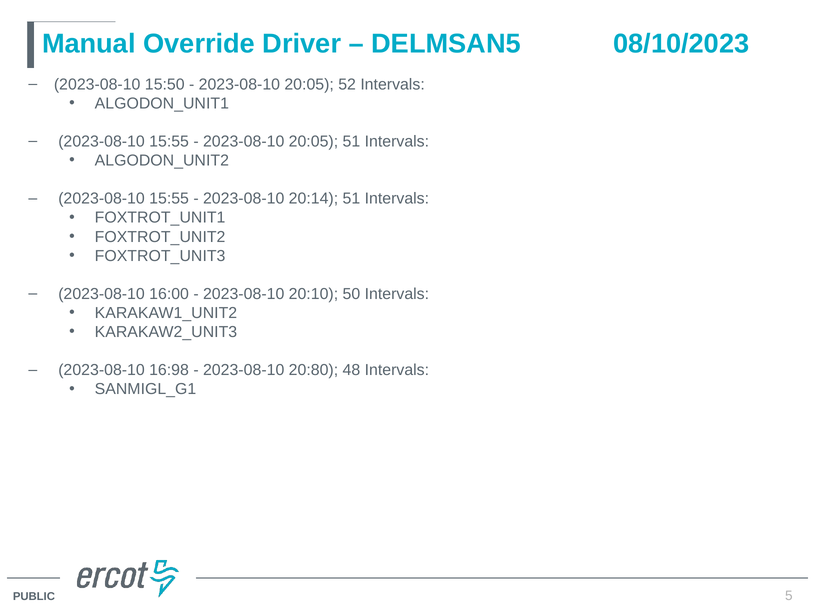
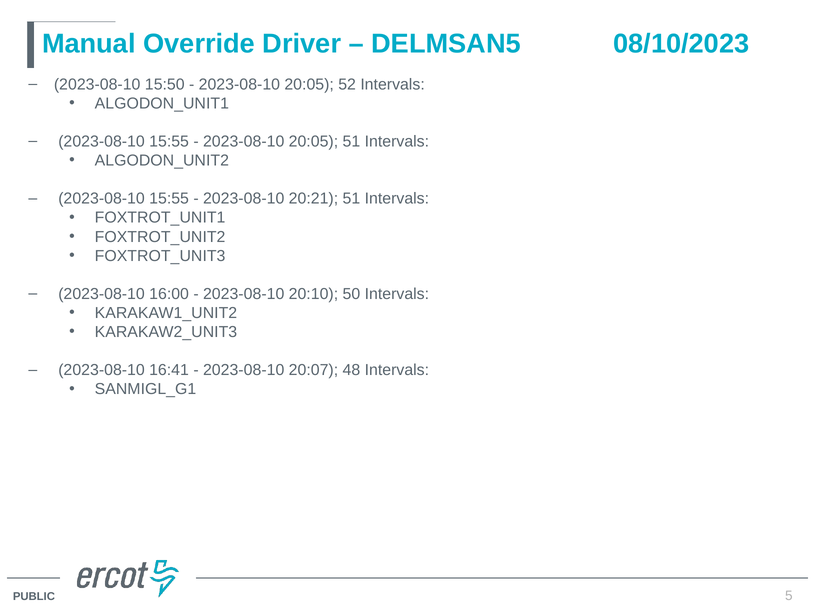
20:14: 20:14 -> 20:21
16:98: 16:98 -> 16:41
20:80: 20:80 -> 20:07
